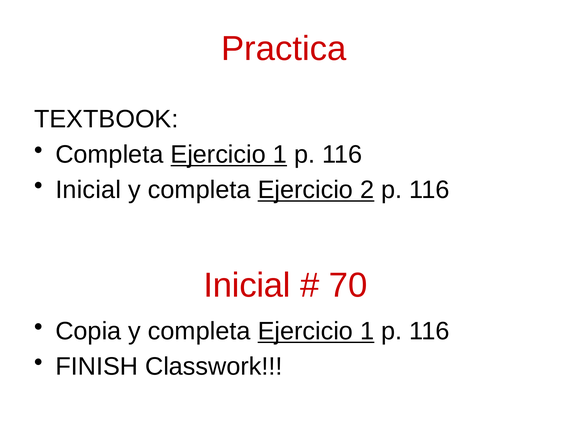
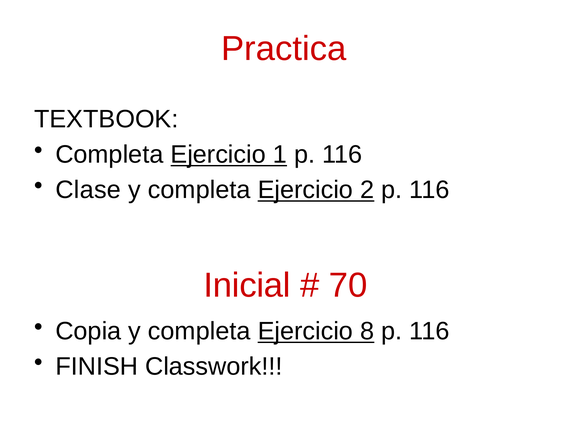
Inicial at (88, 190): Inicial -> Clase
y completa Ejercicio 1: 1 -> 8
